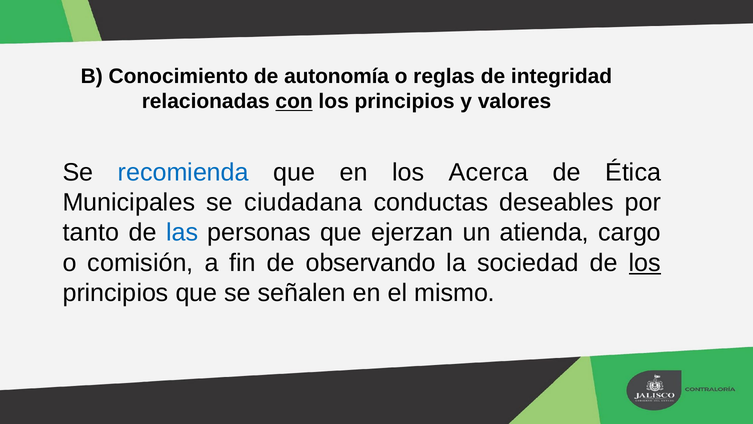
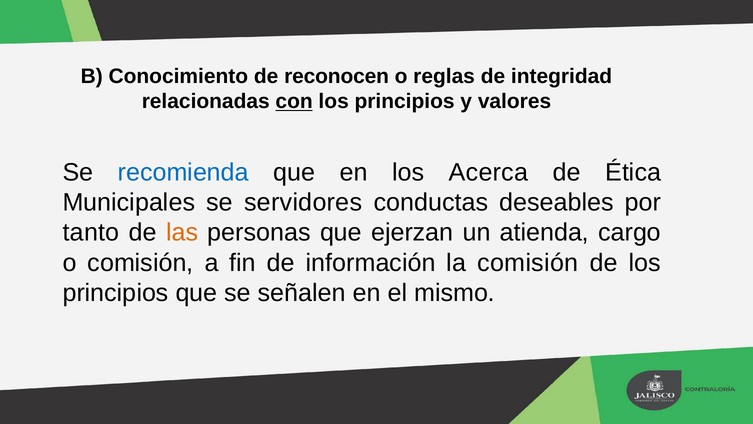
autonomía: autonomía -> reconocen
ciudadana: ciudadana -> servidores
las colour: blue -> orange
observando: observando -> información
la sociedad: sociedad -> comisión
los at (645, 263) underline: present -> none
